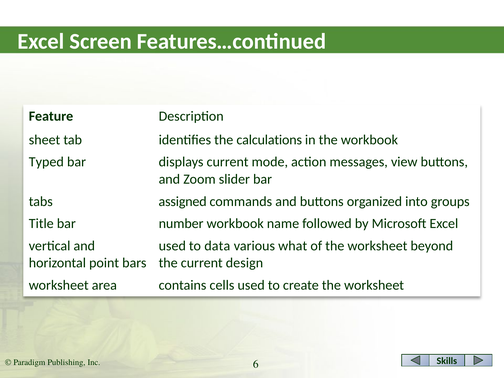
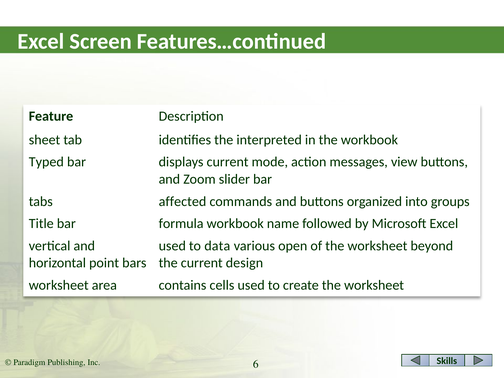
calculations: calculations -> interpreted
assigned: assigned -> affected
number: number -> formula
what: what -> open
